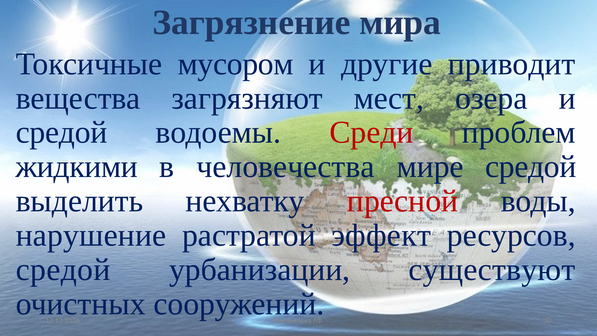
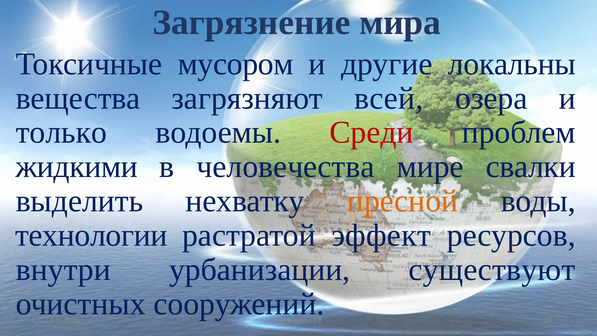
приводит: приводит -> локальны
мест: мест -> всей
средой at (61, 132): средой -> только
мире средой: средой -> свалки
пресной colour: red -> orange
нарушение: нарушение -> технологии
средой at (63, 269): средой -> внутри
